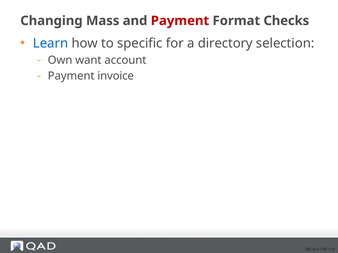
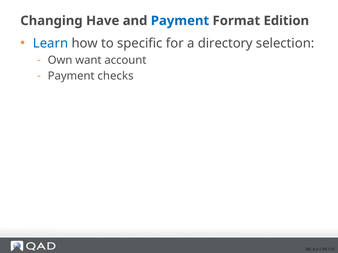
Mass: Mass -> Have
Payment at (180, 21) colour: red -> blue
Checks: Checks -> Edition
invoice: invoice -> checks
